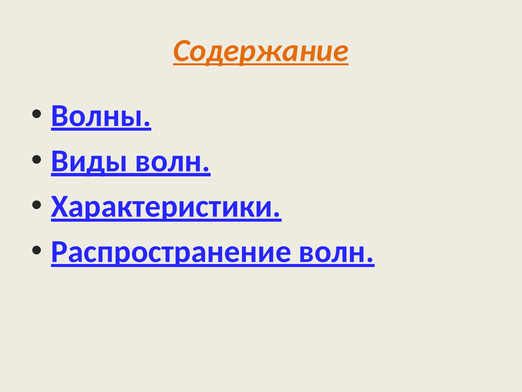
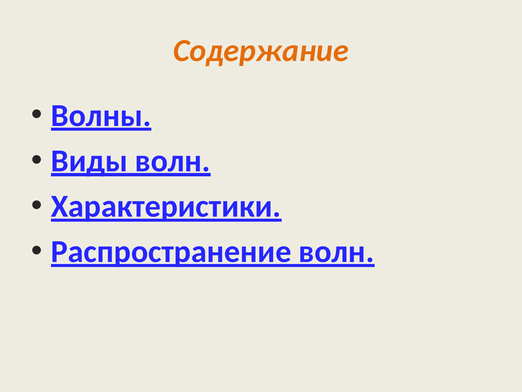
Содержание underline: present -> none
